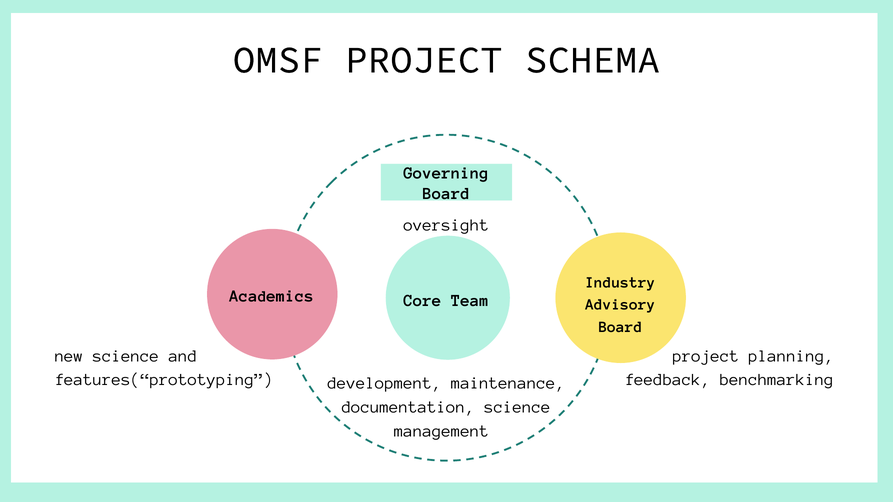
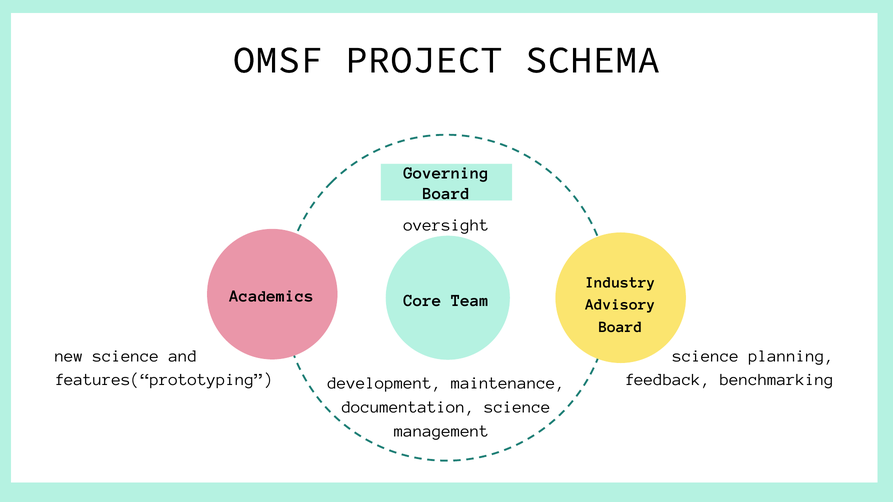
project at (706, 356): project -> science
